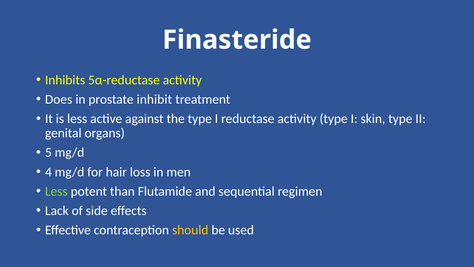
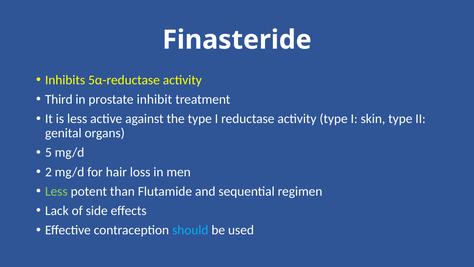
Does: Does -> Third
4: 4 -> 2
should colour: yellow -> light blue
